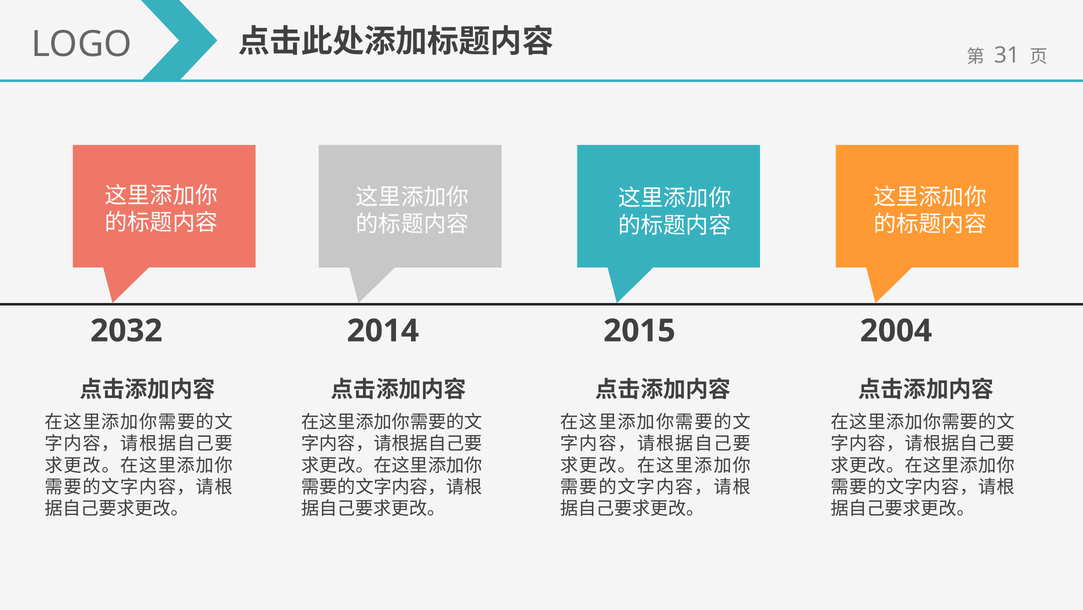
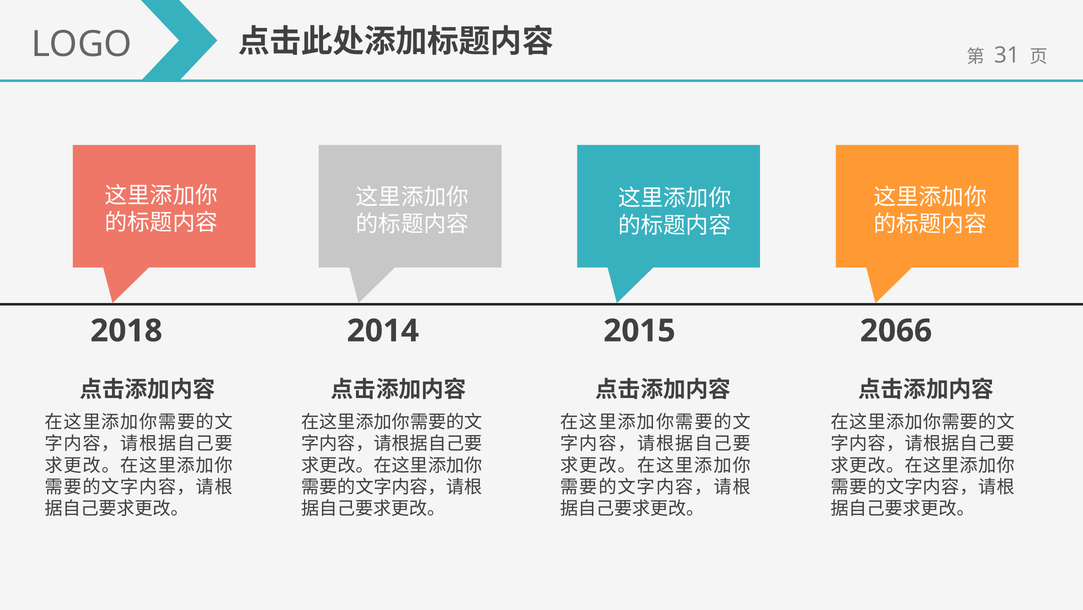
2032: 2032 -> 2018
2004: 2004 -> 2066
